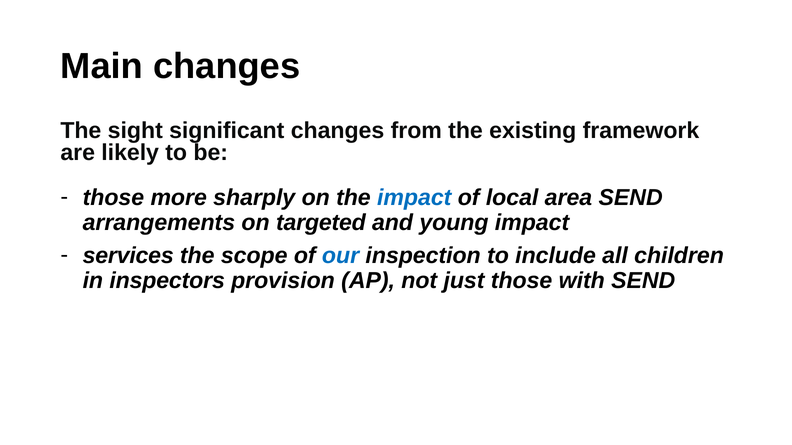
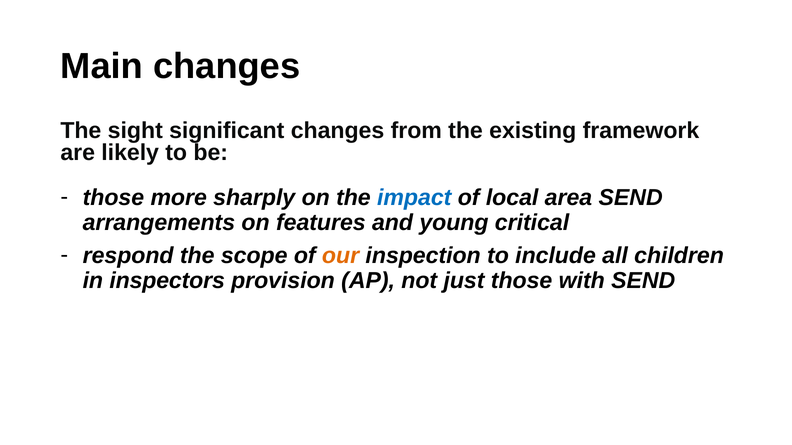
targeted: targeted -> features
young impact: impact -> critical
services: services -> respond
our colour: blue -> orange
